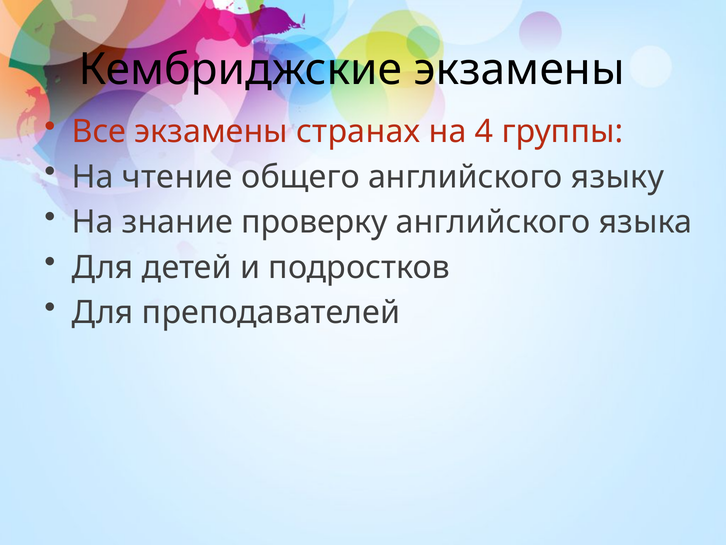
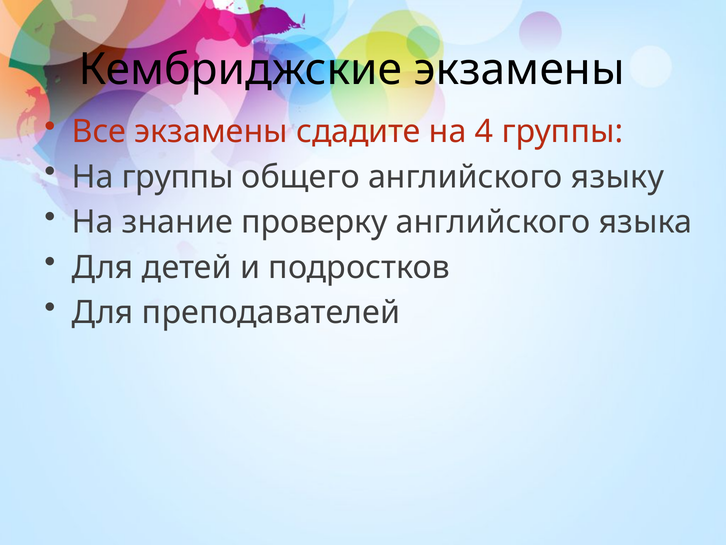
странах: странах -> сдадите
На чтение: чтение -> группы
